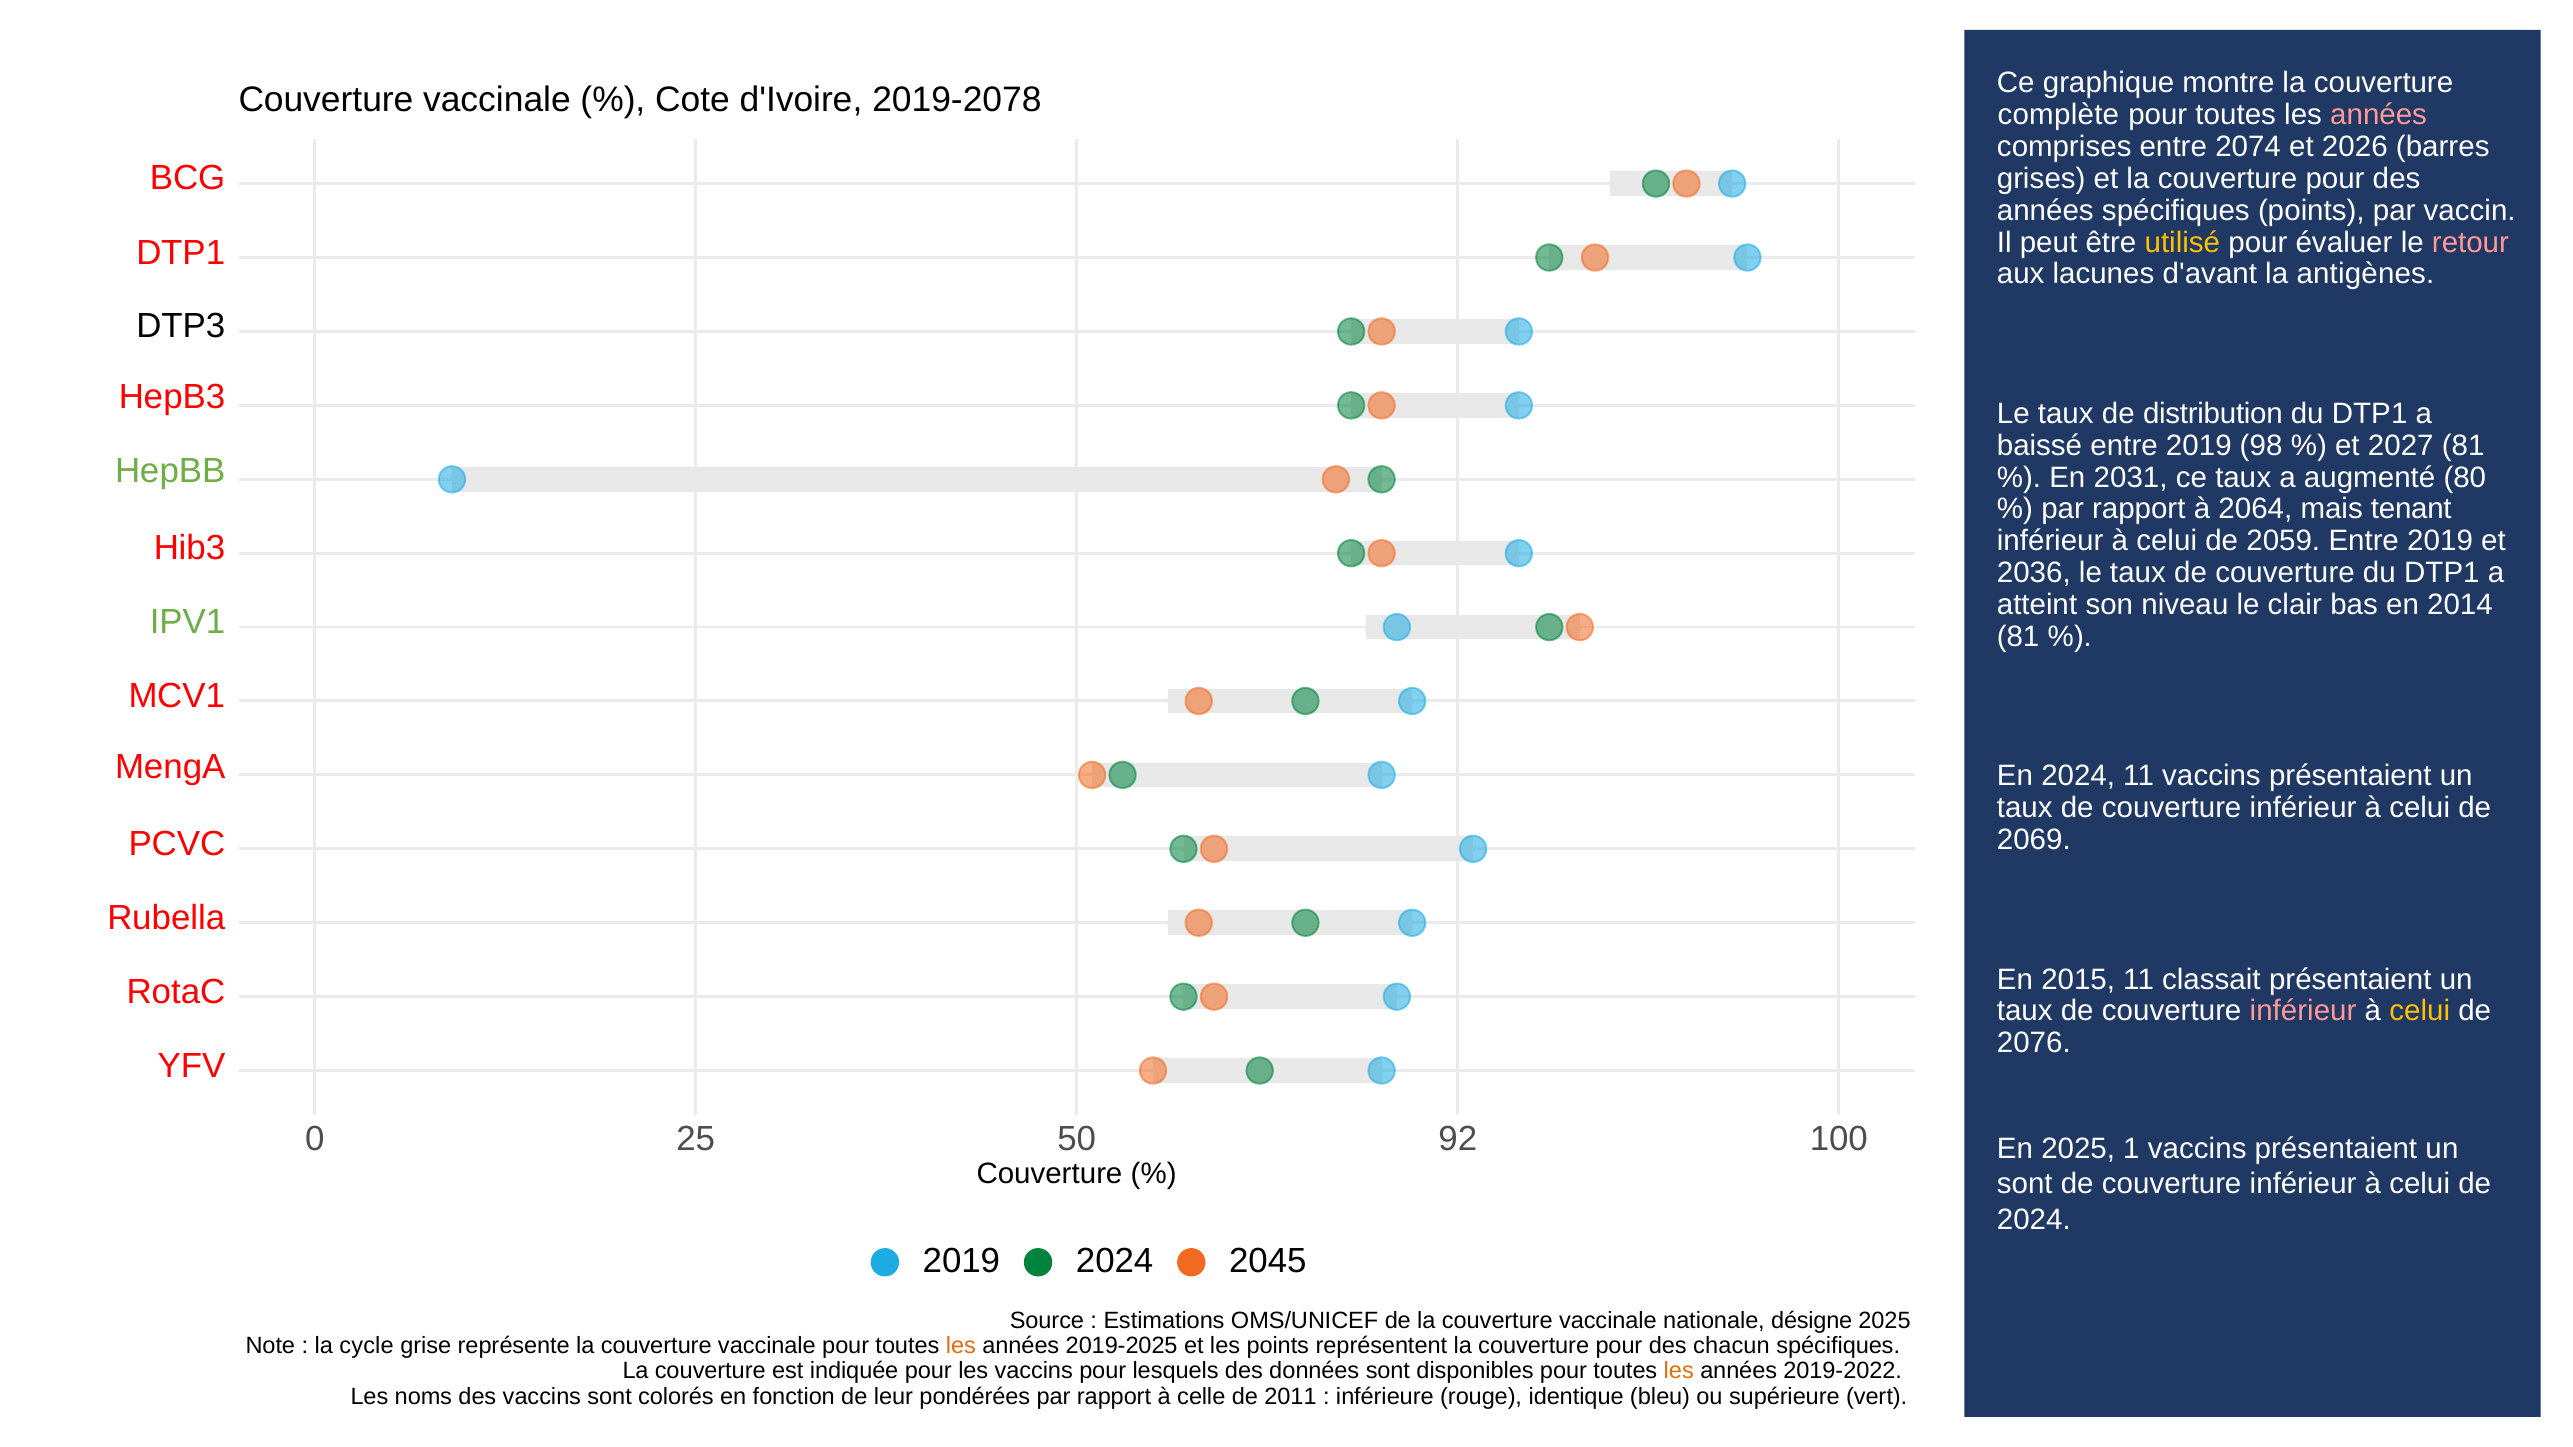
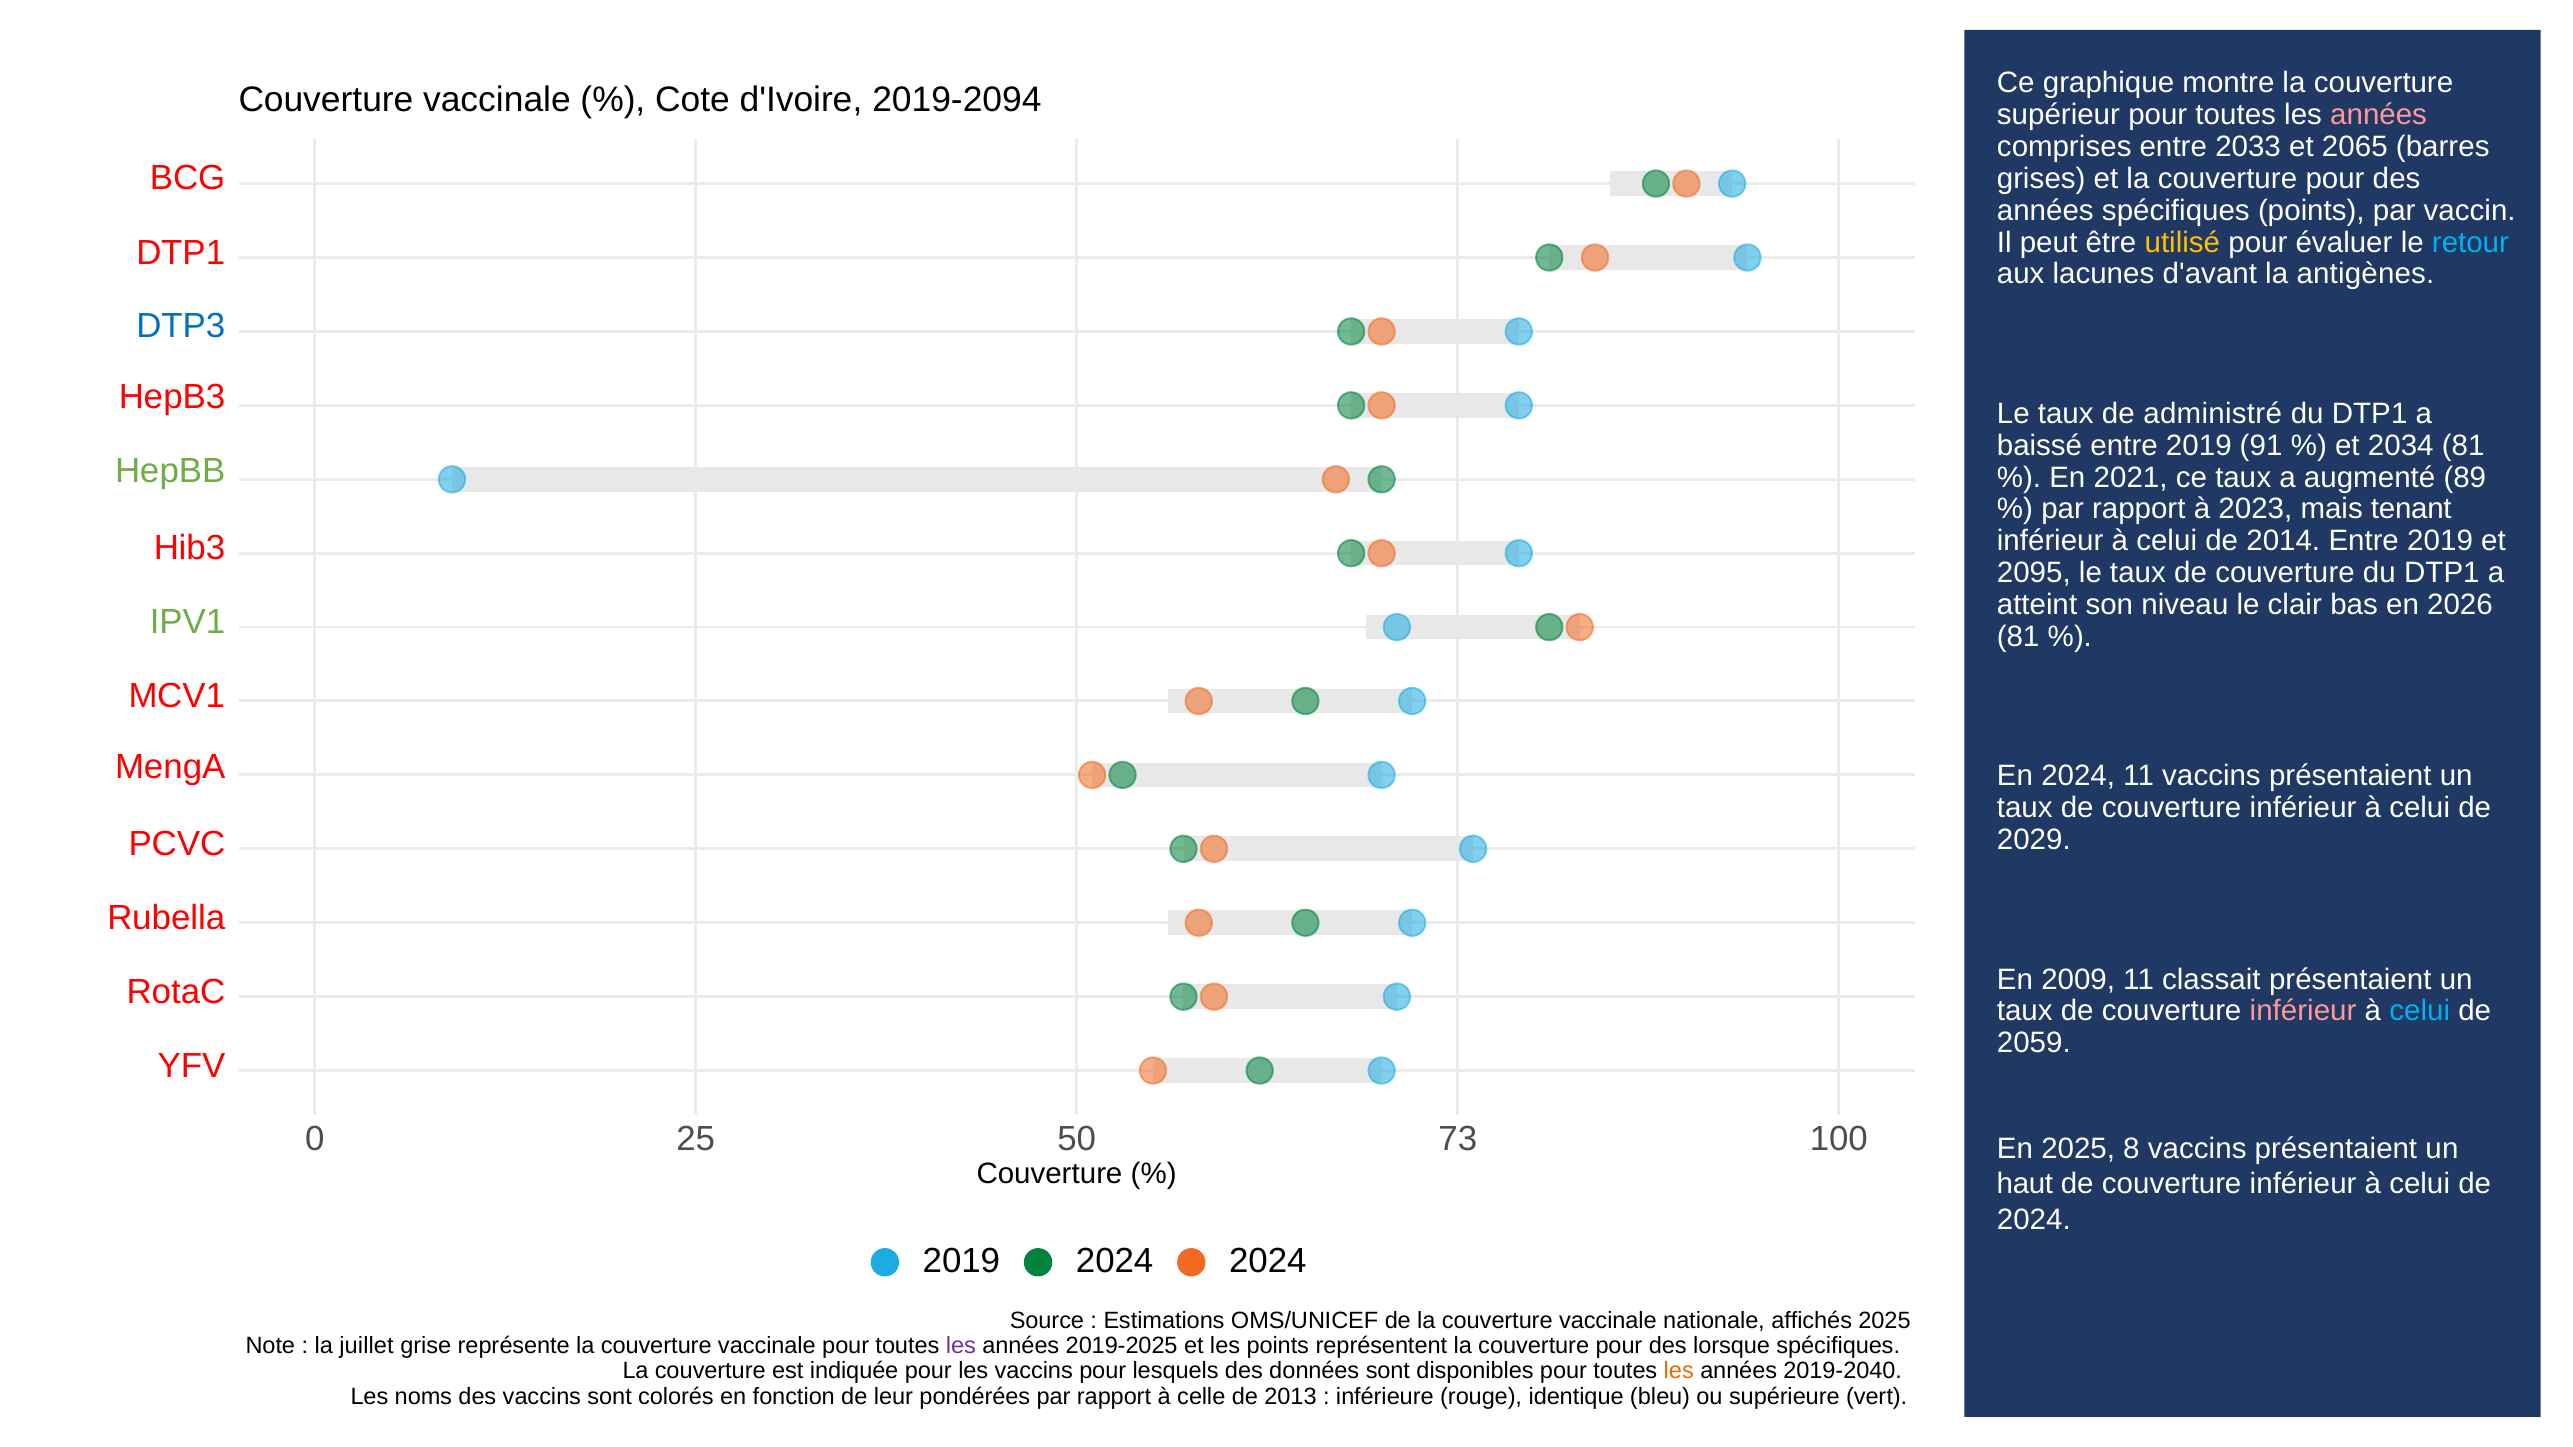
2019-2078: 2019-2078 -> 2019-2094
complète: complète -> supérieur
2074: 2074 -> 2033
2026: 2026 -> 2065
retour colour: pink -> light blue
DTP3 colour: black -> blue
distribution: distribution -> administré
98: 98 -> 91
2027: 2027 -> 2034
2031: 2031 -> 2021
80: 80 -> 89
2064: 2064 -> 2023
2059: 2059 -> 2014
2036: 2036 -> 2095
2014: 2014 -> 2026
2069: 2069 -> 2029
2015: 2015 -> 2009
celui at (2420, 1011) colour: yellow -> light blue
2076: 2076 -> 2059
92: 92 -> 73
1: 1 -> 8
sont at (2025, 1184): sont -> haut
2024 2045: 2045 -> 2024
désigne: désigne -> affichés
cycle: cycle -> juillet
les at (961, 1346) colour: orange -> purple
chacun: chacun -> lorsque
2019-2022: 2019-2022 -> 2019-2040
2011: 2011 -> 2013
